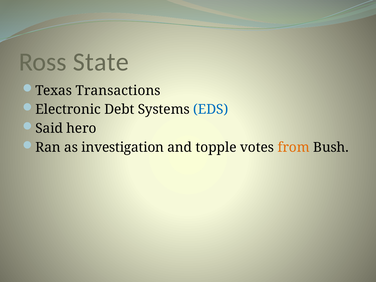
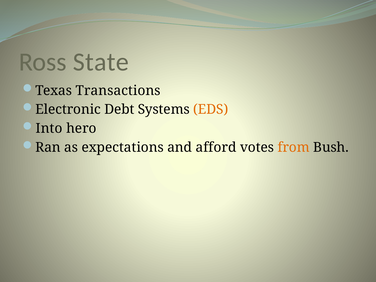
EDS colour: blue -> orange
Said: Said -> Into
investigation: investigation -> expectations
topple: topple -> afford
